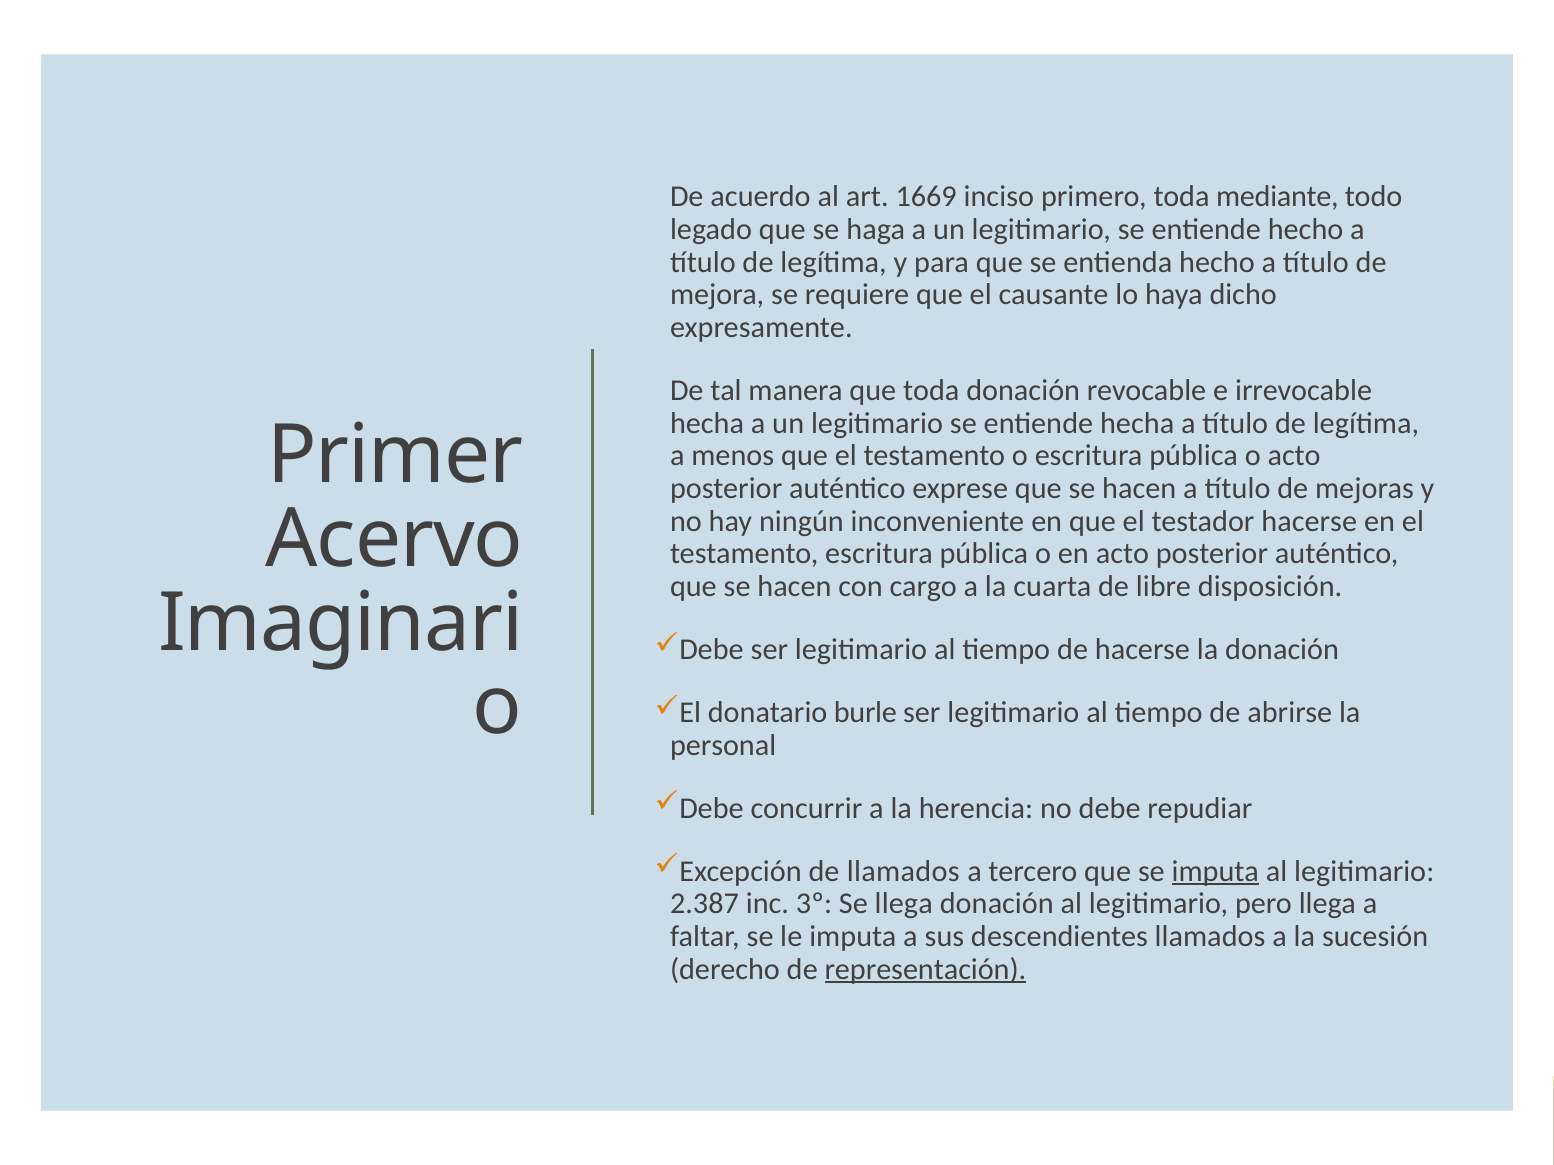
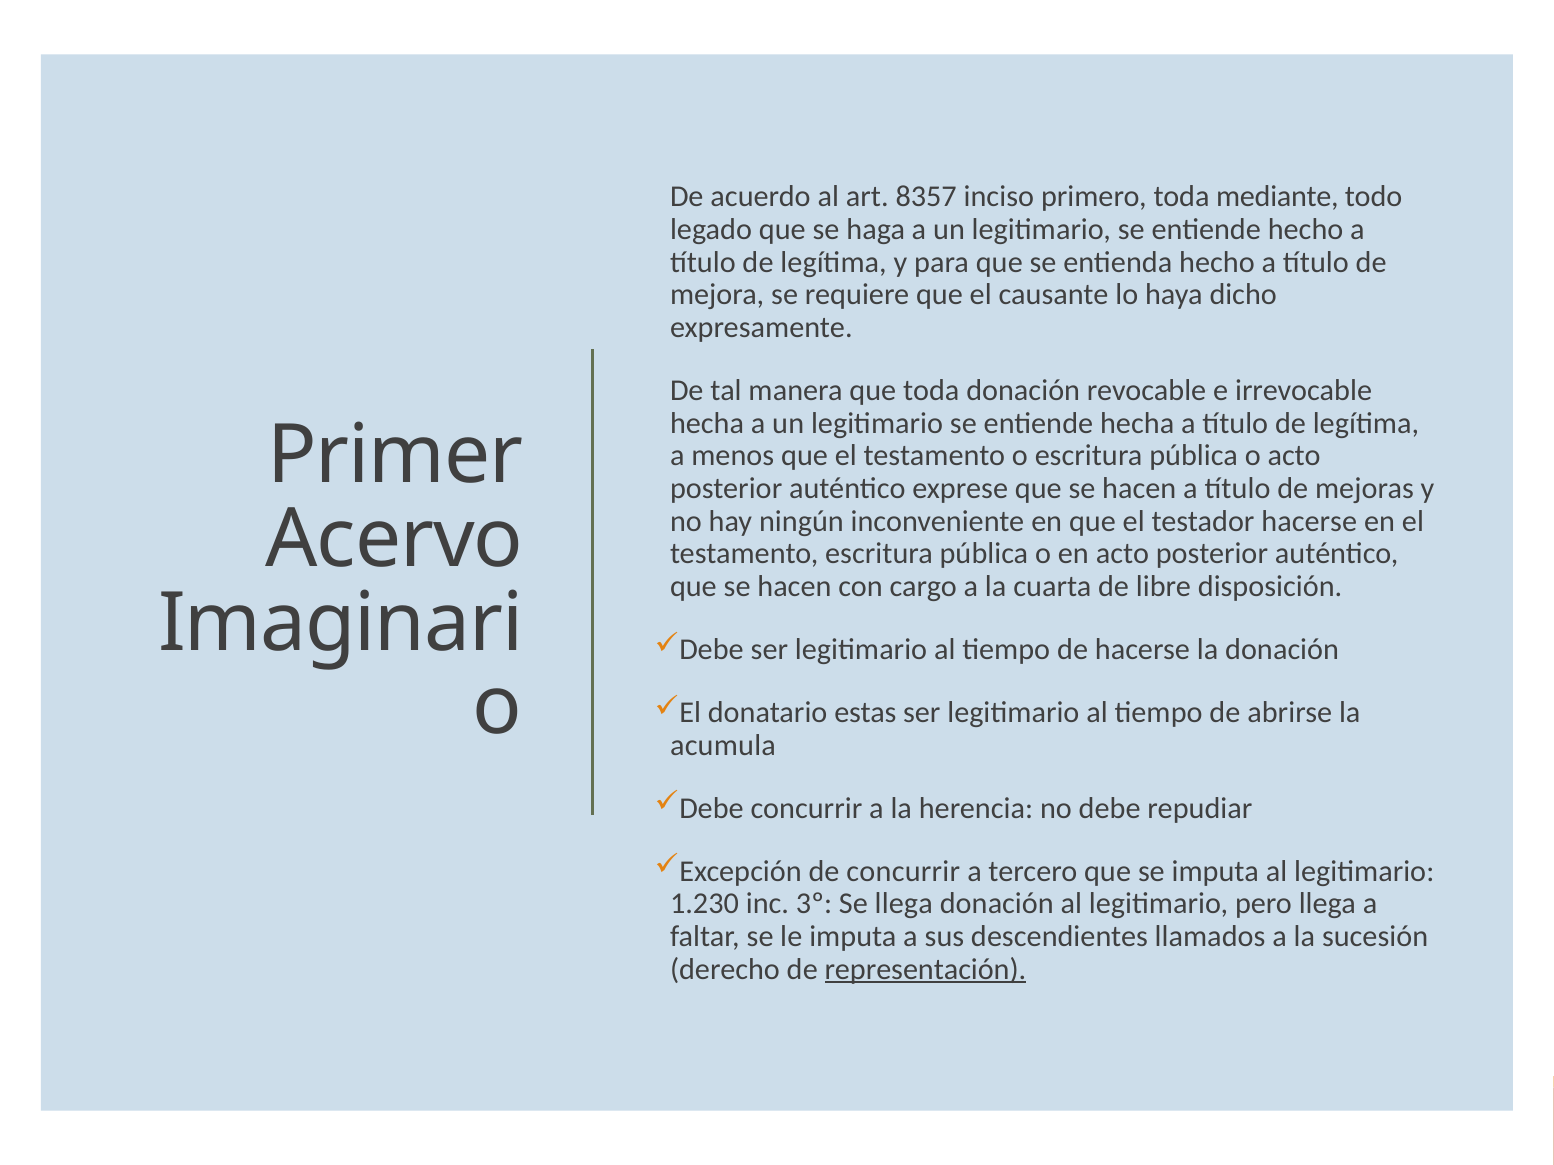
1669: 1669 -> 8357
burle: burle -> estas
personal: personal -> acumula
de llamados: llamados -> concurrir
imputa at (1215, 872) underline: present -> none
2.387: 2.387 -> 1.230
